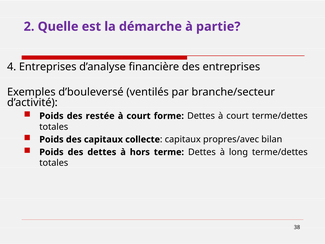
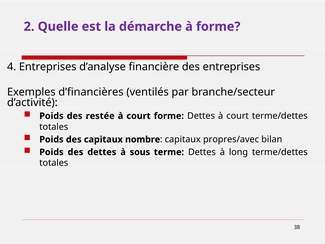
à partie: partie -> forme
d’bouleversé: d’bouleversé -> d’financières
collecte: collecte -> nombre
hors: hors -> sous
